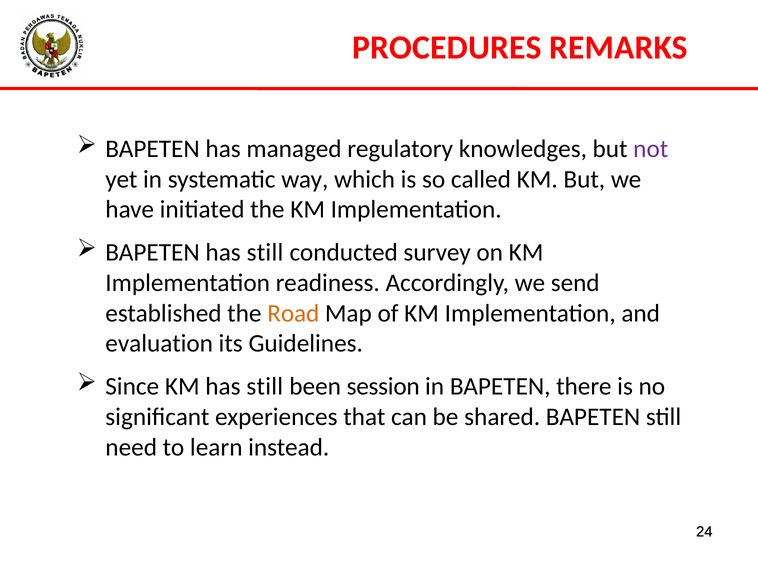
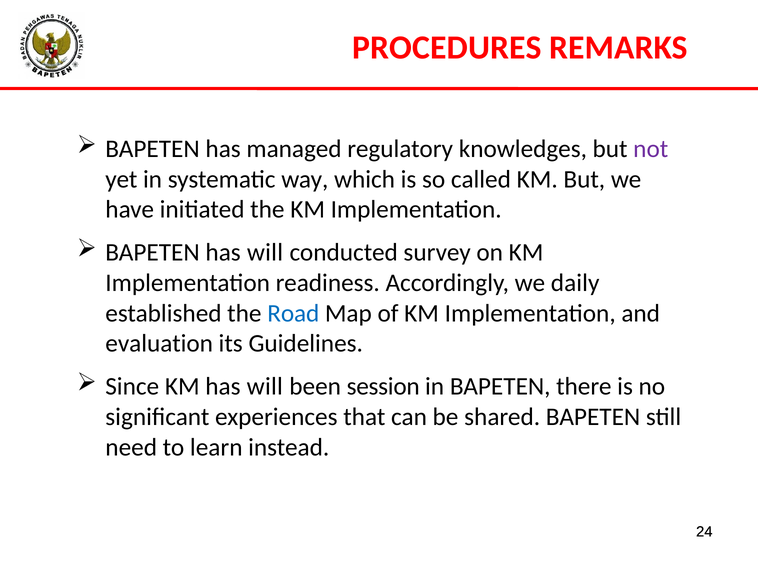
BAPETEN has still: still -> will
send: send -> daily
Road colour: orange -> blue
KM has still: still -> will
